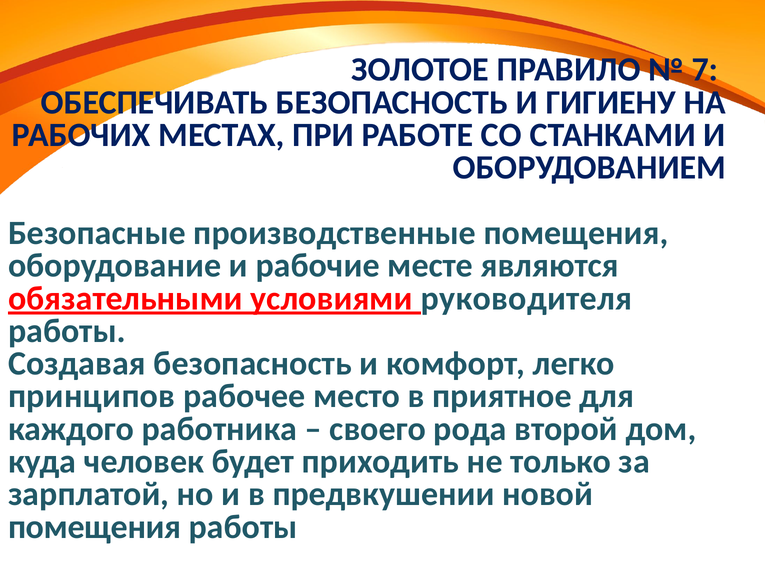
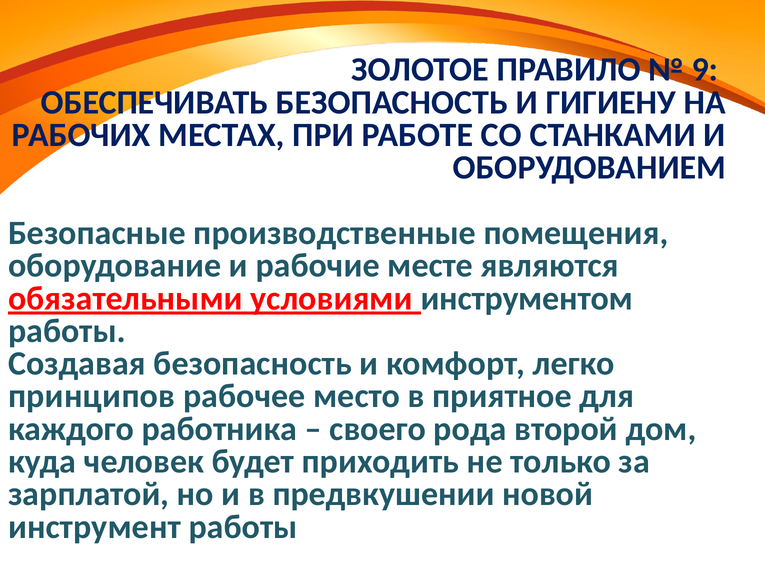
7: 7 -> 9
руководителя: руководителя -> инструментом
помещения at (95, 527): помещения -> инструмент
